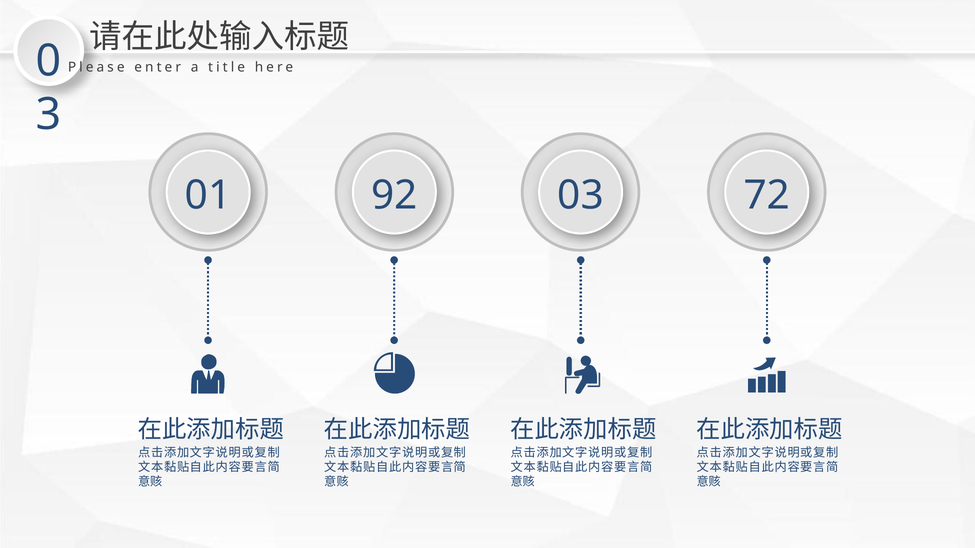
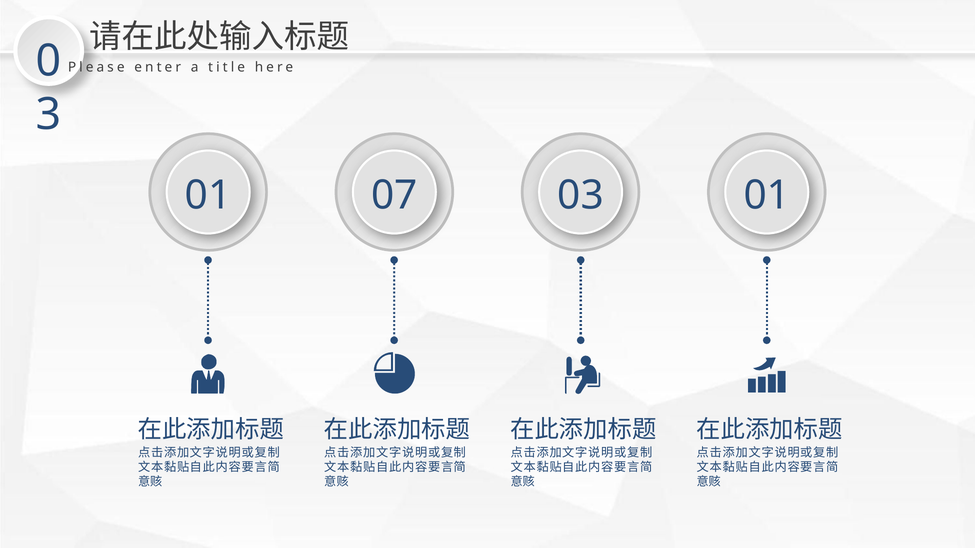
92: 92 -> 07
03 72: 72 -> 01
